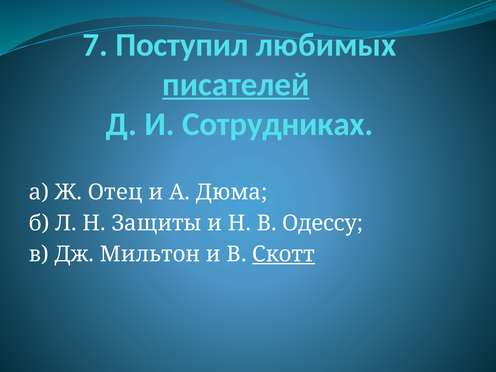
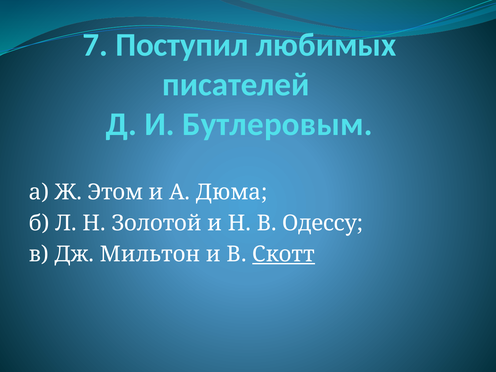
писателей underline: present -> none
Сотрудниках: Сотрудниках -> Бутлеровым
Отец: Отец -> Этом
Защиты: Защиты -> Золотой
